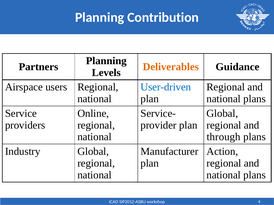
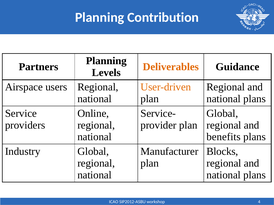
User-driven colour: blue -> orange
through: through -> benefits
Action: Action -> Blocks
